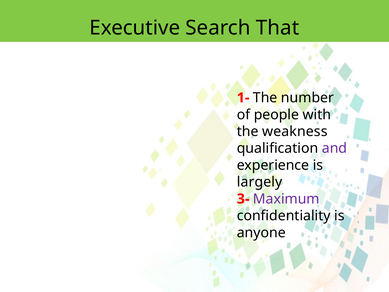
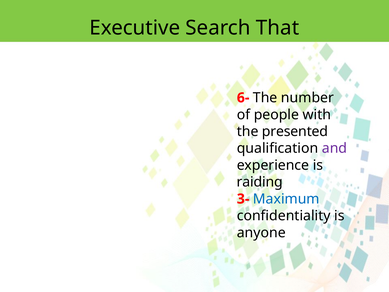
1-: 1- -> 6-
weakness: weakness -> presented
largely: largely -> raiding
Maximum colour: purple -> blue
